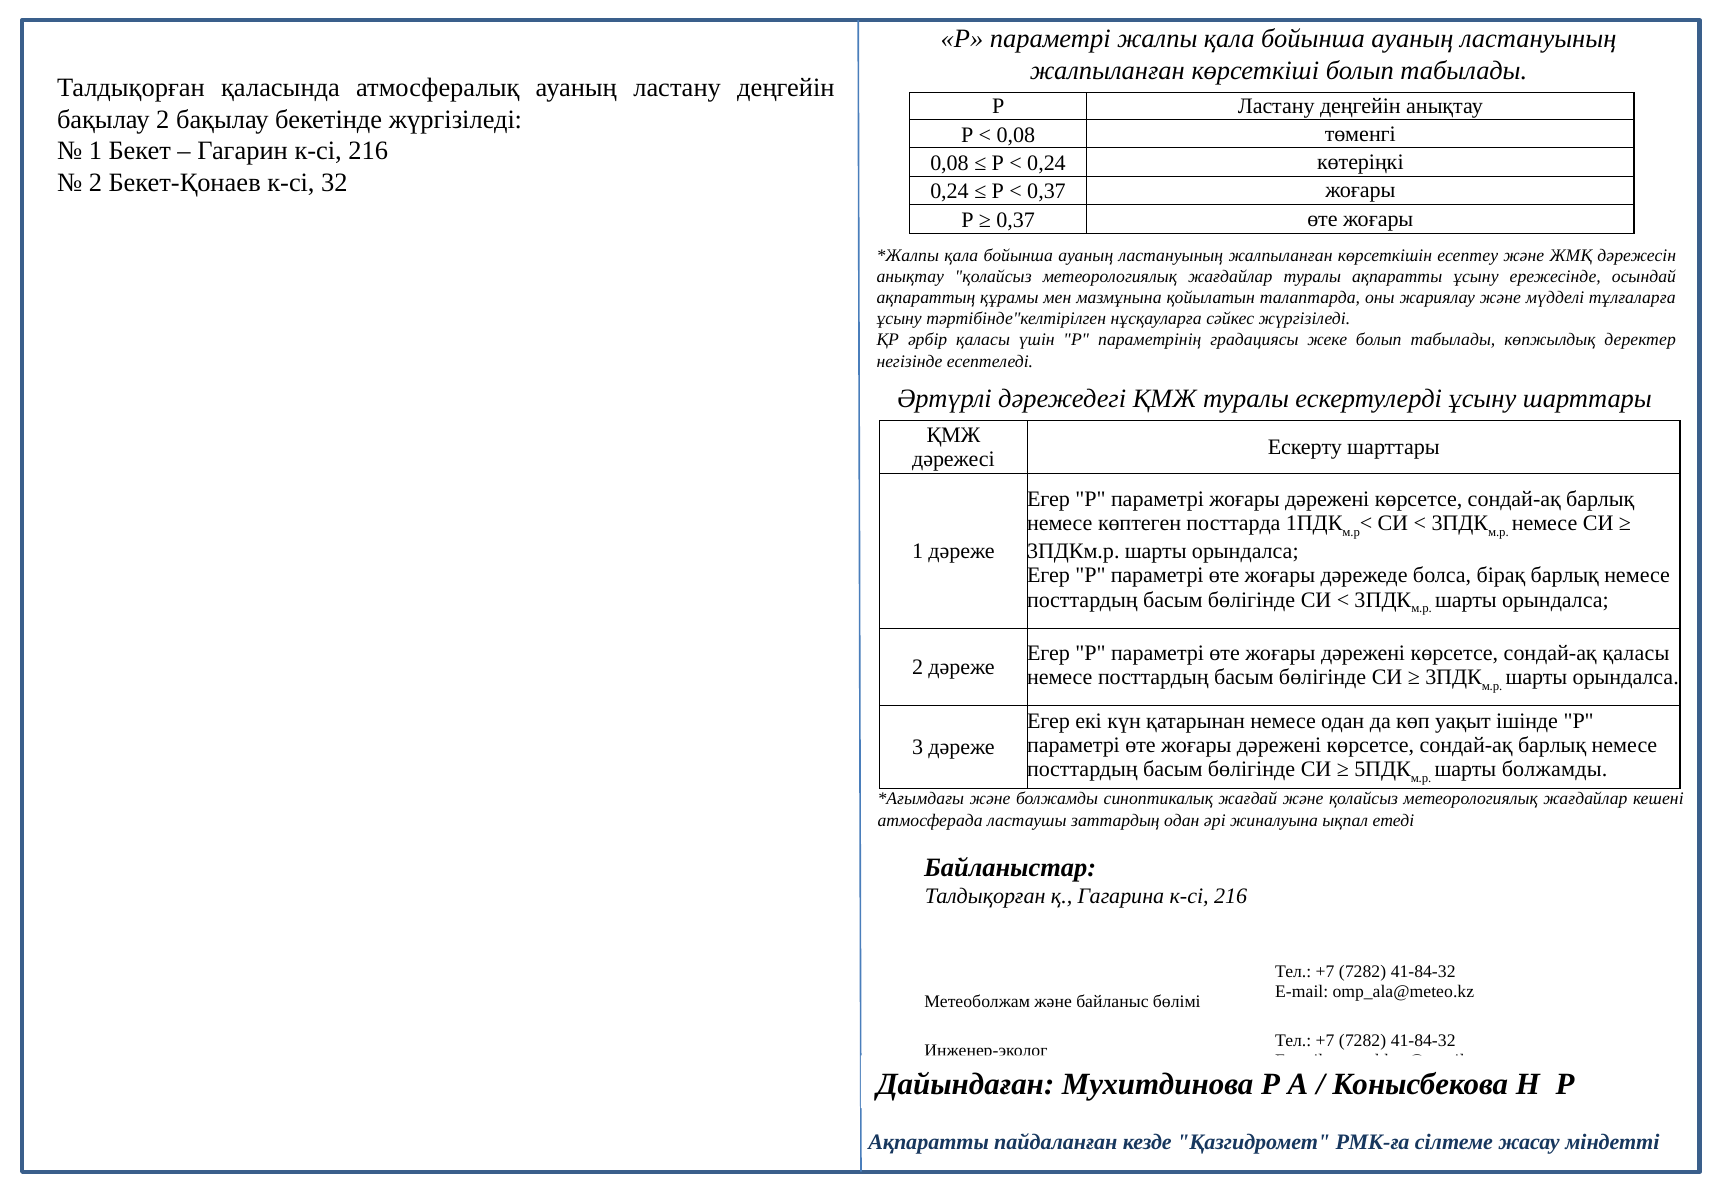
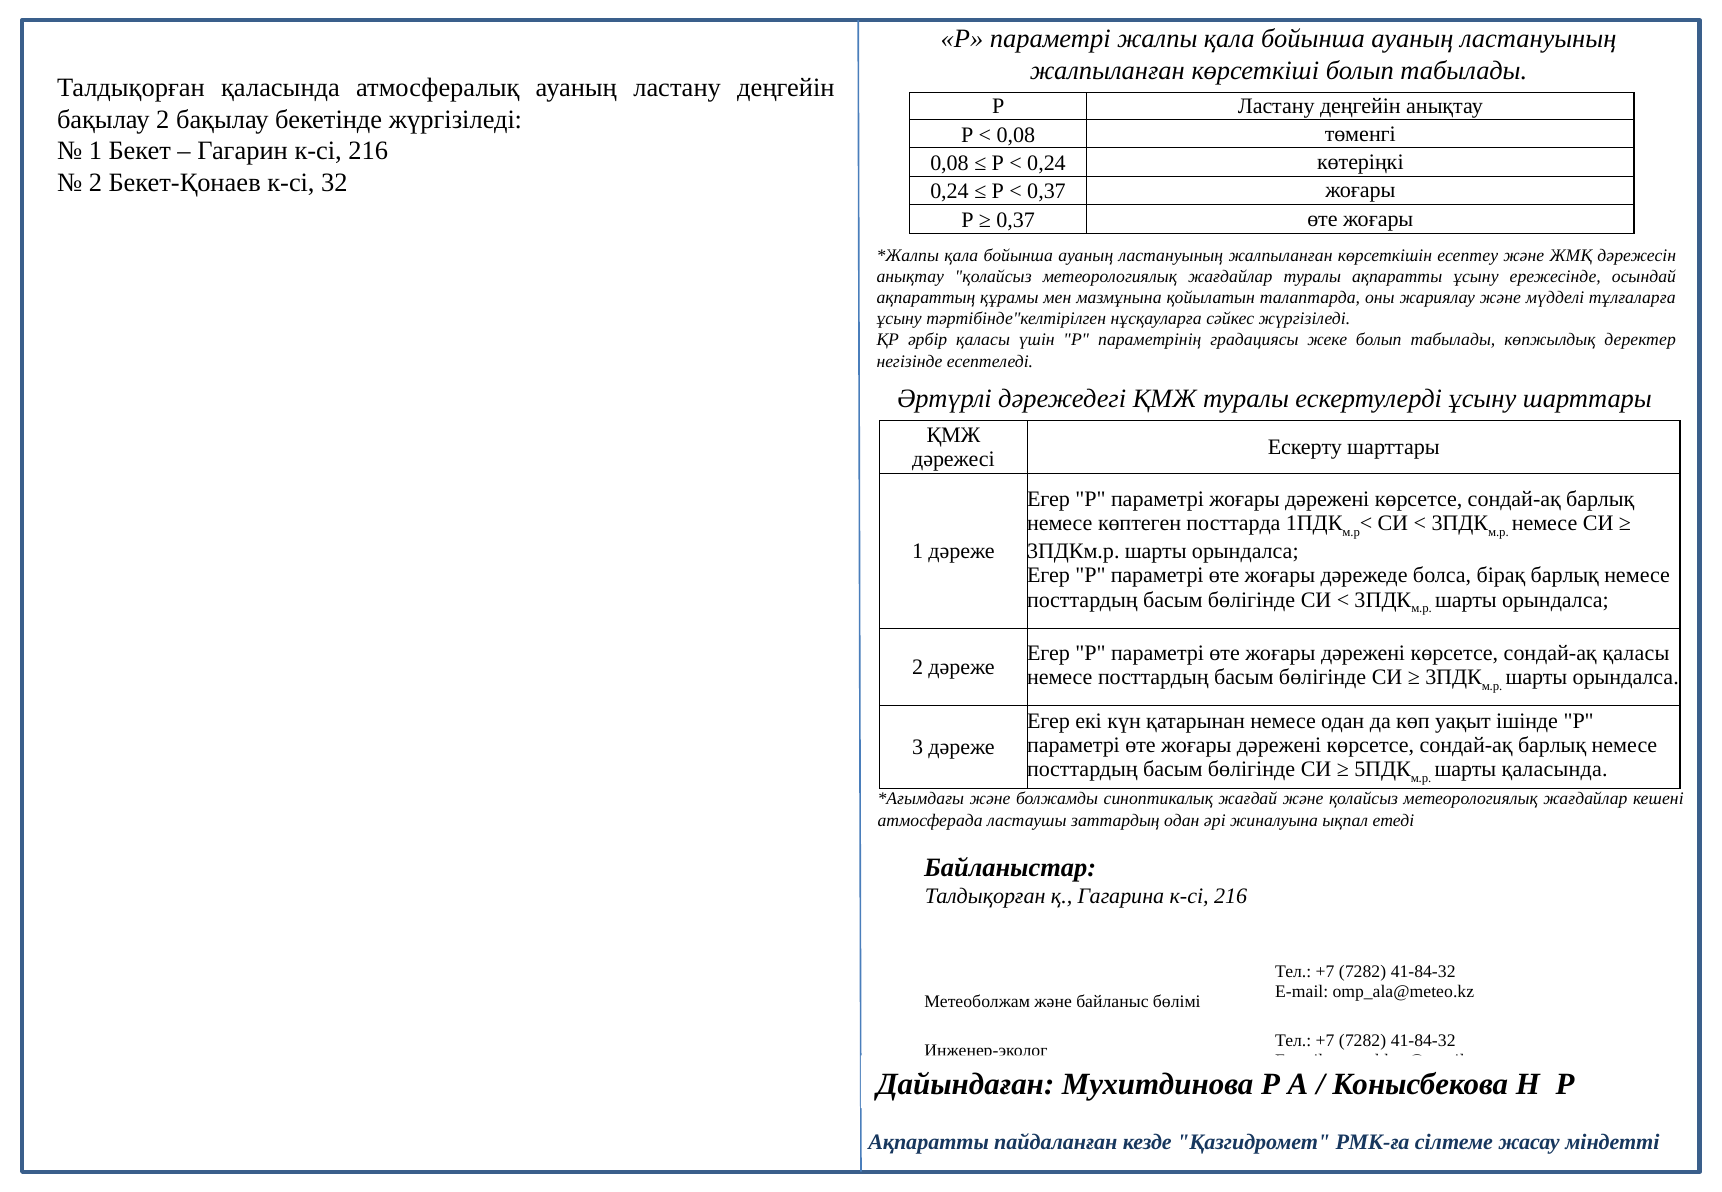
шарты болжамды: болжамды -> қаласында
